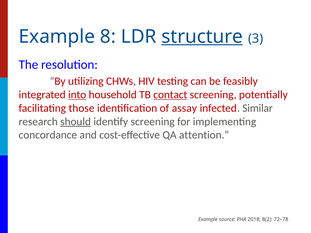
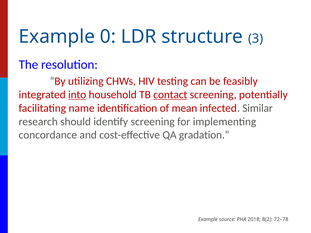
8: 8 -> 0
structure underline: present -> none
those: those -> name
assay: assay -> mean
should underline: present -> none
attention: attention -> gradation
